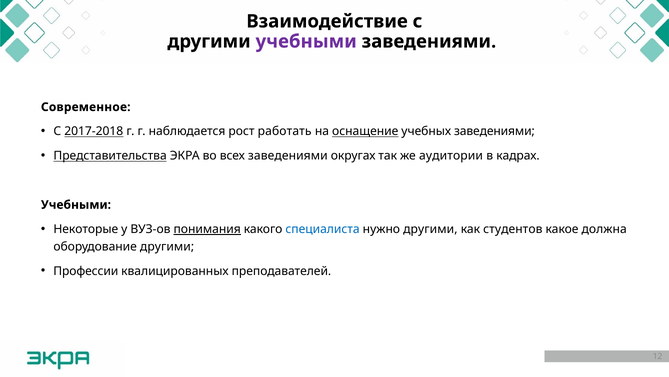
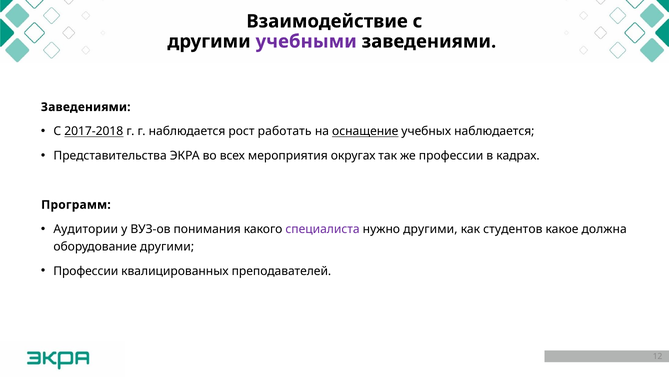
Современное at (86, 107): Современное -> Заведениями
учебных заведениями: заведениями -> наблюдается
Представительства underline: present -> none
всех заведениями: заведениями -> мероприятия
же аудитории: аудитории -> профессии
Учебными at (76, 204): Учебными -> Программ
Некоторые: Некоторые -> Аудитории
понимания underline: present -> none
специалиста colour: blue -> purple
